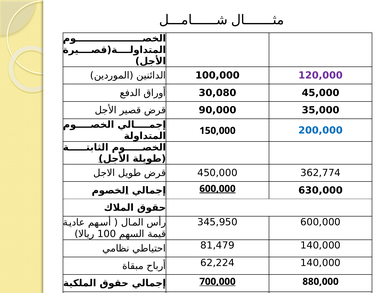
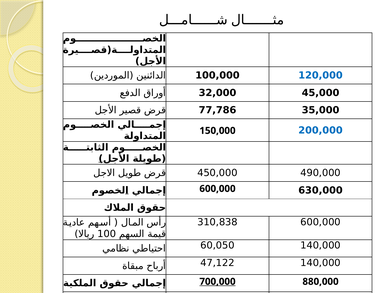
120,000 colour: purple -> blue
30,080: 30,080 -> 32,000
90,000: 90,000 -> 77,786
362,774: 362,774 -> 490,000
600,000 at (217, 188) underline: present -> none
345,950: 345,950 -> 310,838
81,479: 81,479 -> 60,050
62,224: 62,224 -> 47,122
